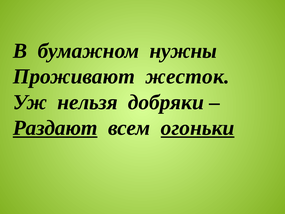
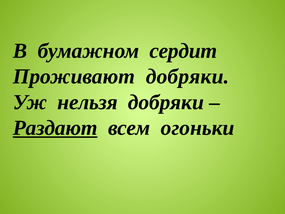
нужны: нужны -> сердит
Проживают жесток: жесток -> добряки
огоньки underline: present -> none
